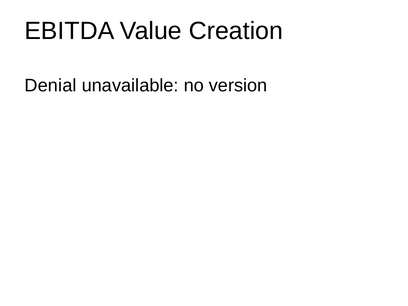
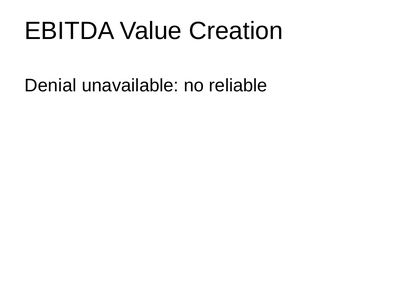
version: version -> reliable
